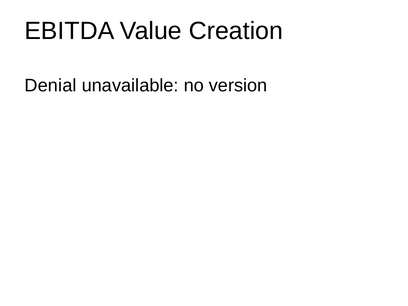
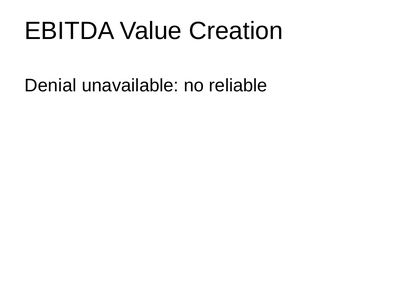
version: version -> reliable
